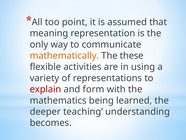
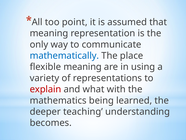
mathematically colour: orange -> blue
these: these -> place
flexible activities: activities -> meaning
form: form -> what
